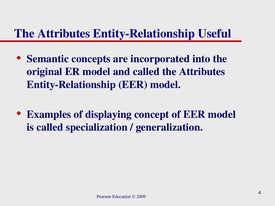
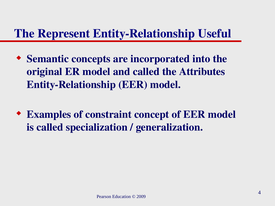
Attributes at (64, 33): Attributes -> Represent
displaying: displaying -> constraint
